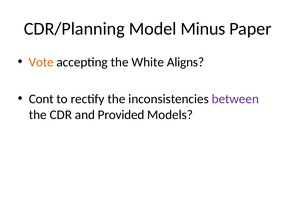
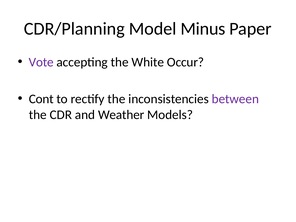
Vote colour: orange -> purple
Aligns: Aligns -> Occur
Provided: Provided -> Weather
